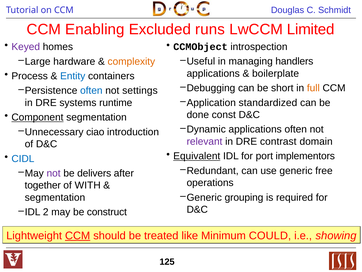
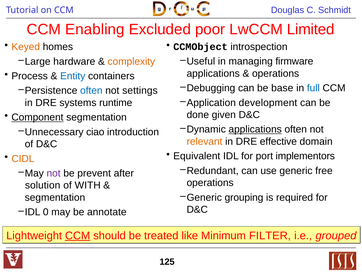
runs: runs -> poor
Keyed colour: purple -> orange
handlers: handlers -> firmware
boilerplate at (276, 73): boilerplate -> operations
short: short -> base
full colour: orange -> blue
standardized: standardized -> development
const: const -> given
applications at (255, 129) underline: none -> present
relevant colour: purple -> orange
contrast: contrast -> effective
Equivalent underline: present -> none
CIDL colour: blue -> orange
delivers: delivers -> prevent
together: together -> solution
2: 2 -> 0
construct: construct -> annotate
COULD: COULD -> FILTER
showing: showing -> grouped
